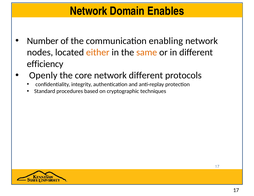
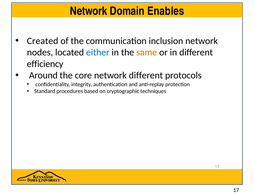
Number: Number -> Created
enabling: enabling -> inclusion
either colour: orange -> blue
Openly: Openly -> Around
